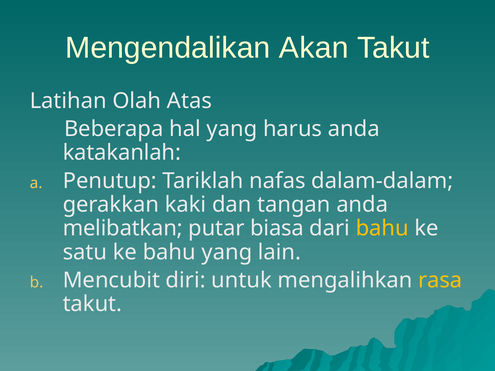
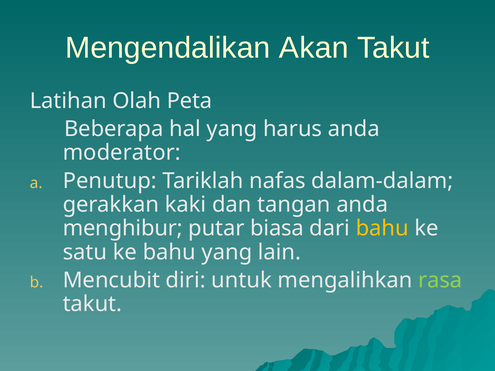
Atas: Atas -> Peta
katakanlah: katakanlah -> moderator
melibatkan: melibatkan -> menghibur
rasa colour: yellow -> light green
